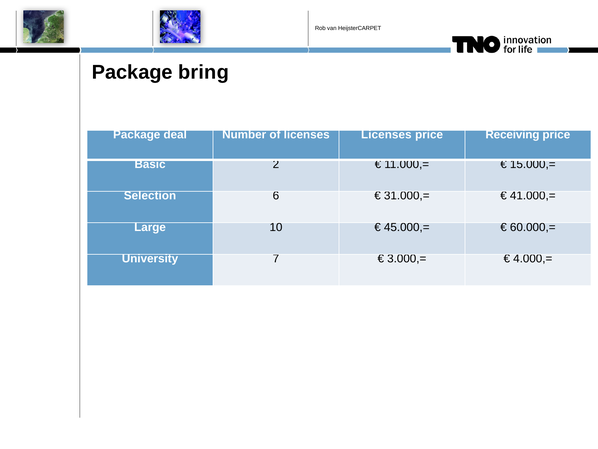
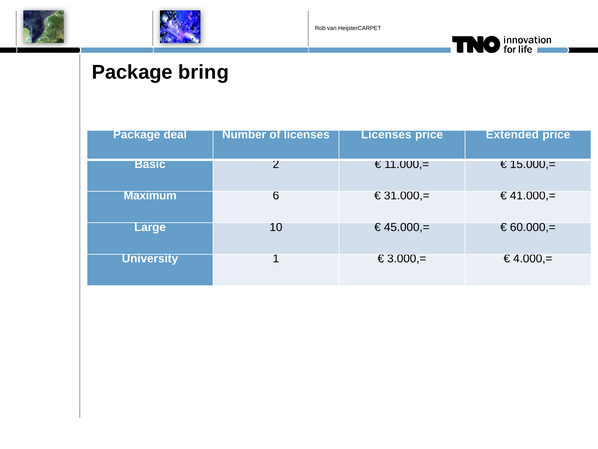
Receiving: Receiving -> Extended
Selection: Selection -> Maximum
7: 7 -> 1
